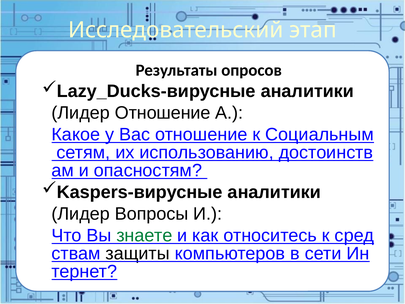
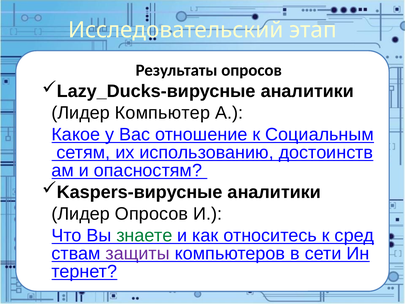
Лидер Отношение: Отношение -> Компьютер
Лидер Вопросы: Вопросы -> Опросов
защиты colour: black -> purple
